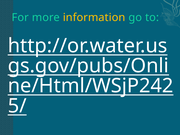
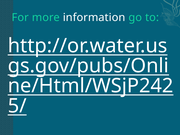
information colour: yellow -> white
